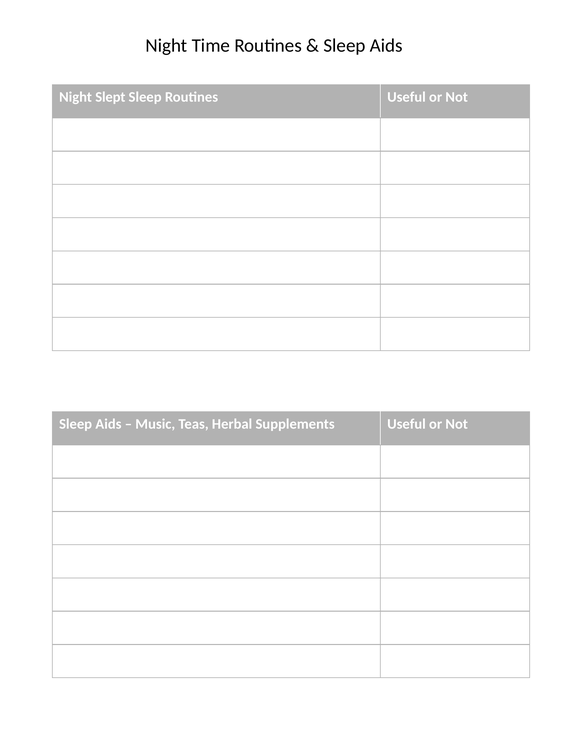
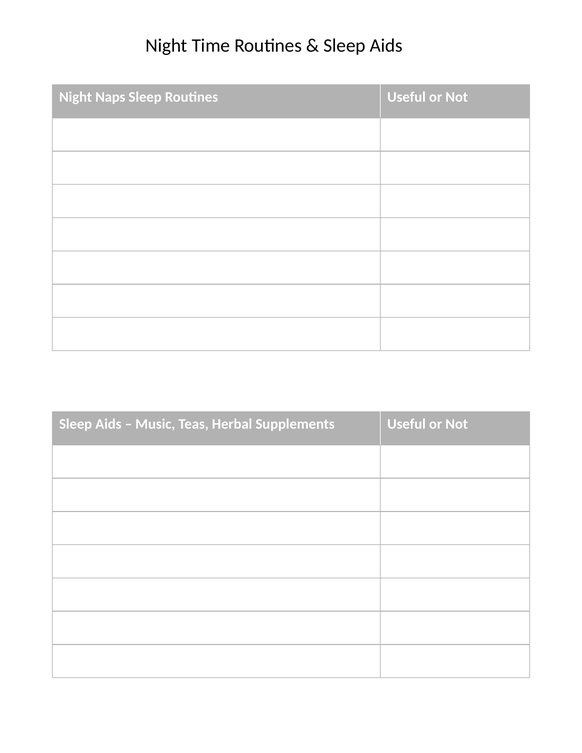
Slept: Slept -> Naps
